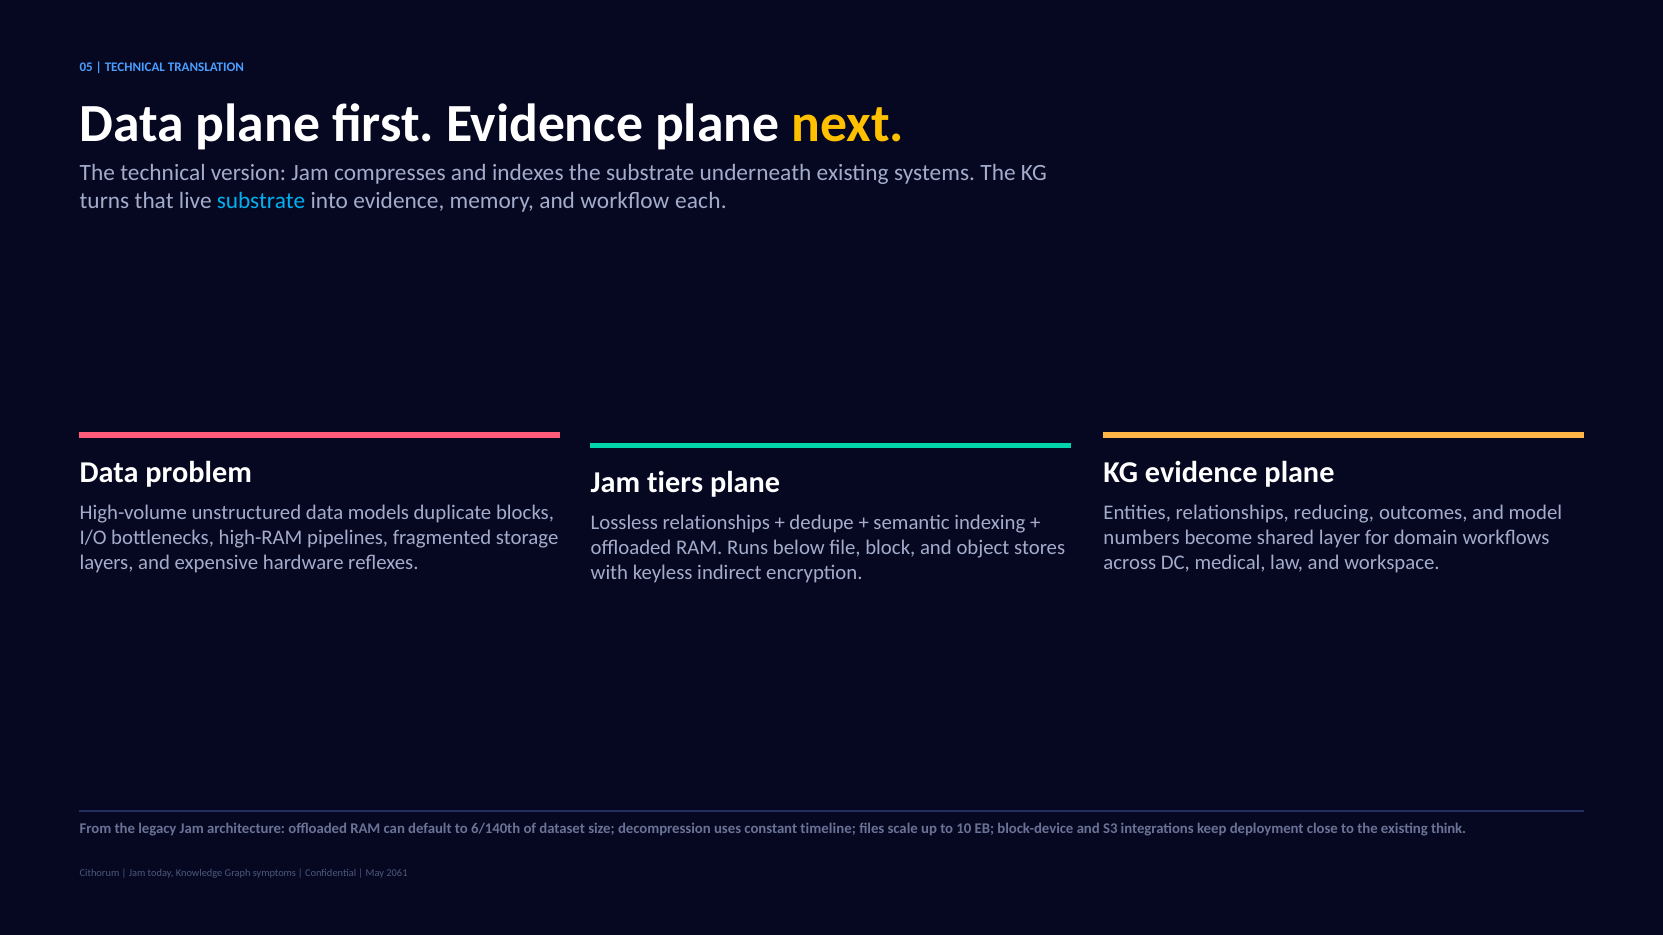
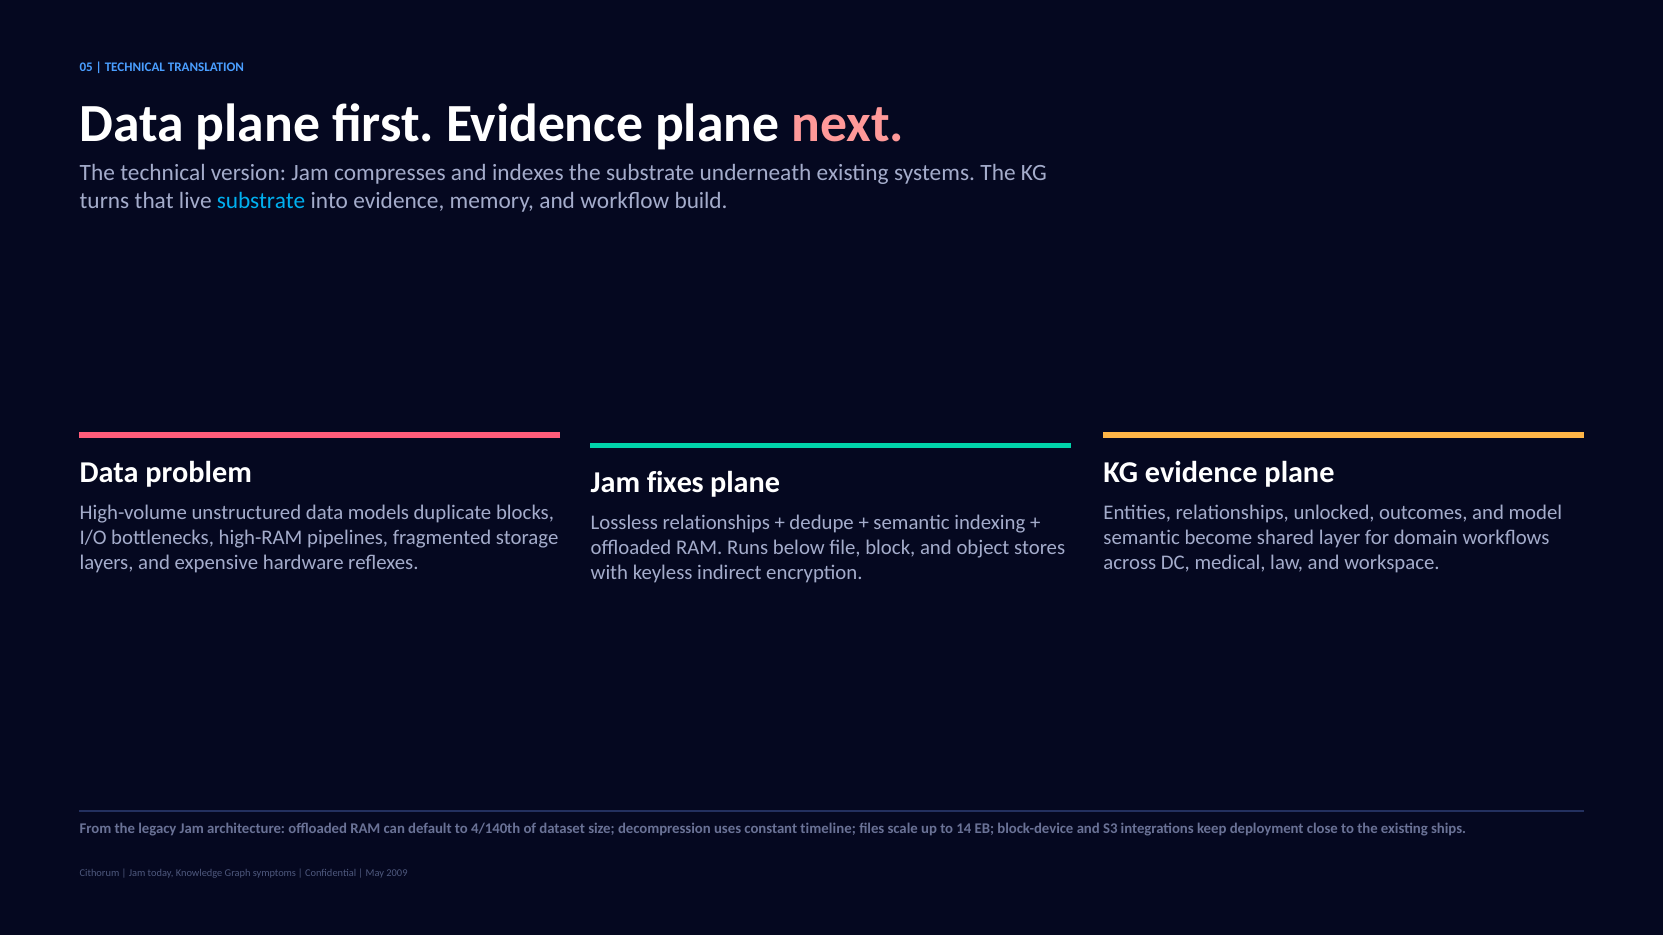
next colour: yellow -> pink
each: each -> build
tiers: tiers -> fixes
reducing: reducing -> unlocked
numbers at (1142, 538): numbers -> semantic
6/140th: 6/140th -> 4/140th
10: 10 -> 14
think: think -> ships
2061: 2061 -> 2009
